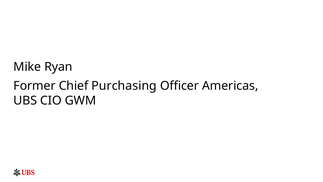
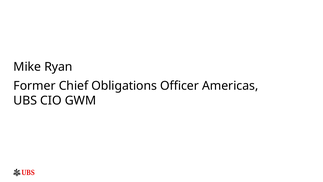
Purchasing: Purchasing -> Obligations
